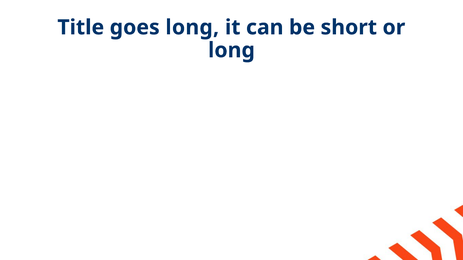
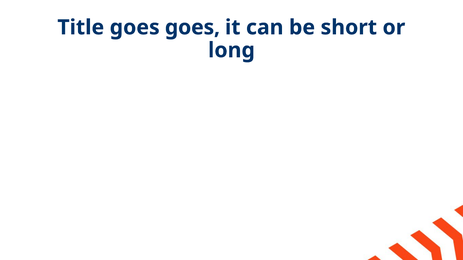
goes long: long -> goes
